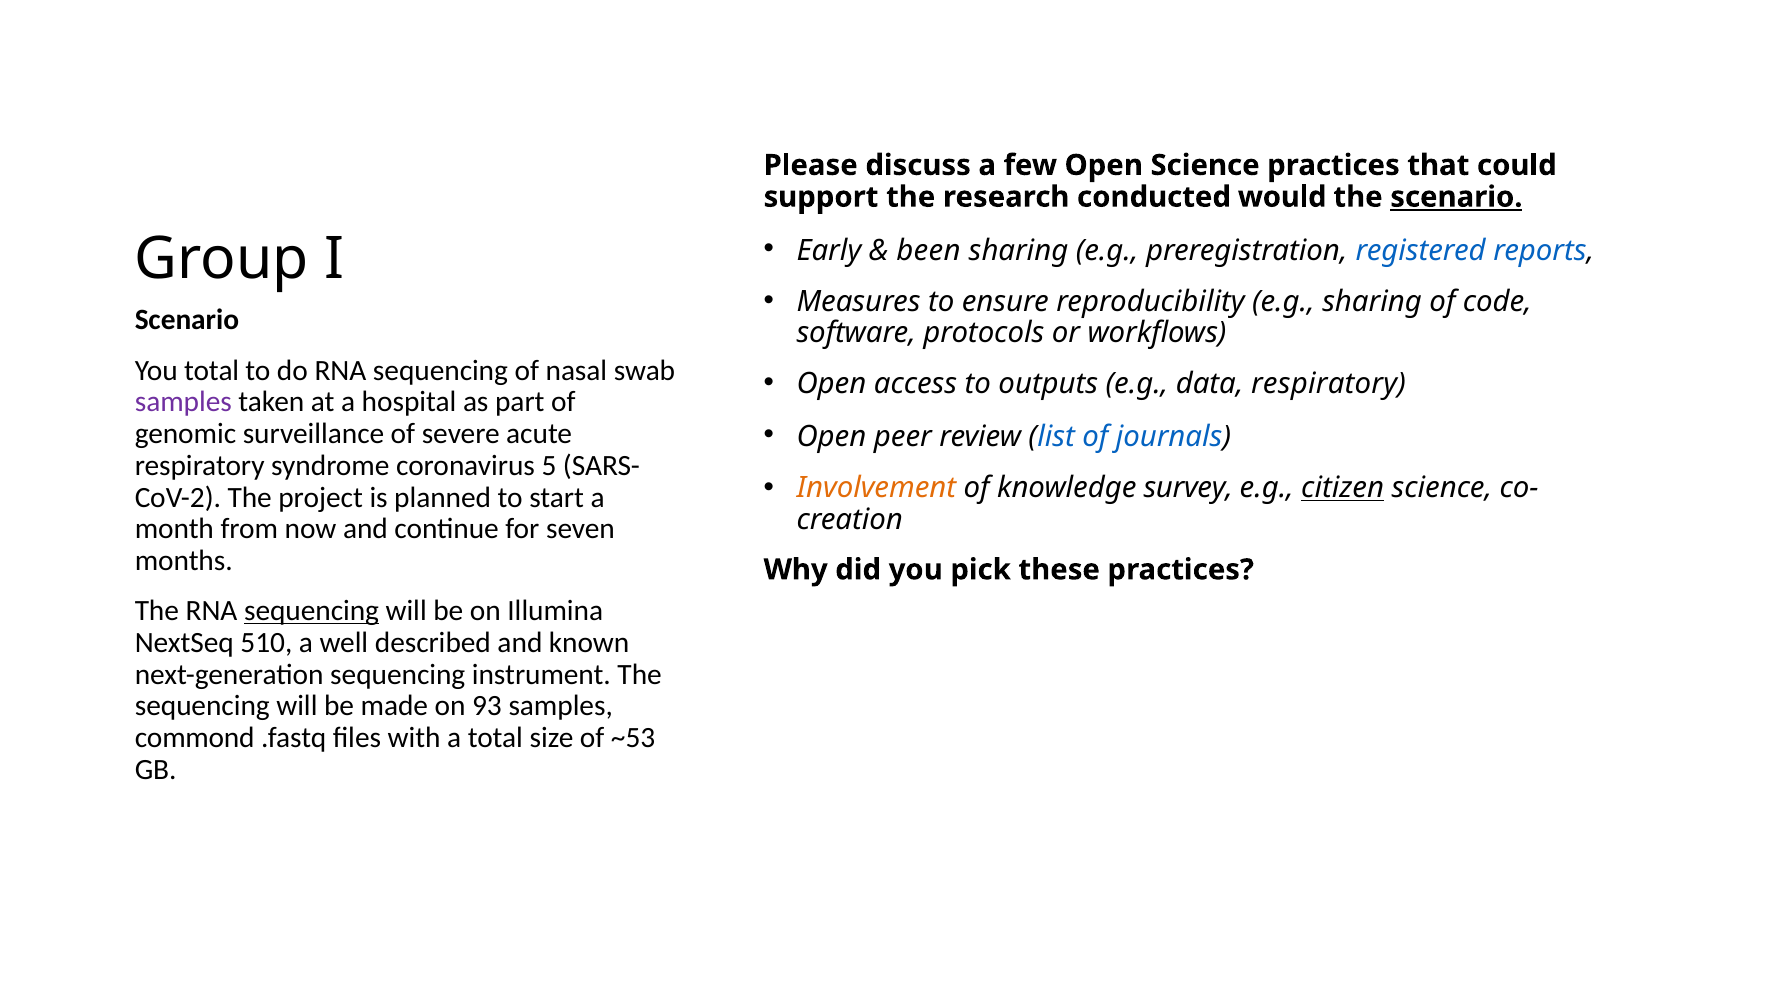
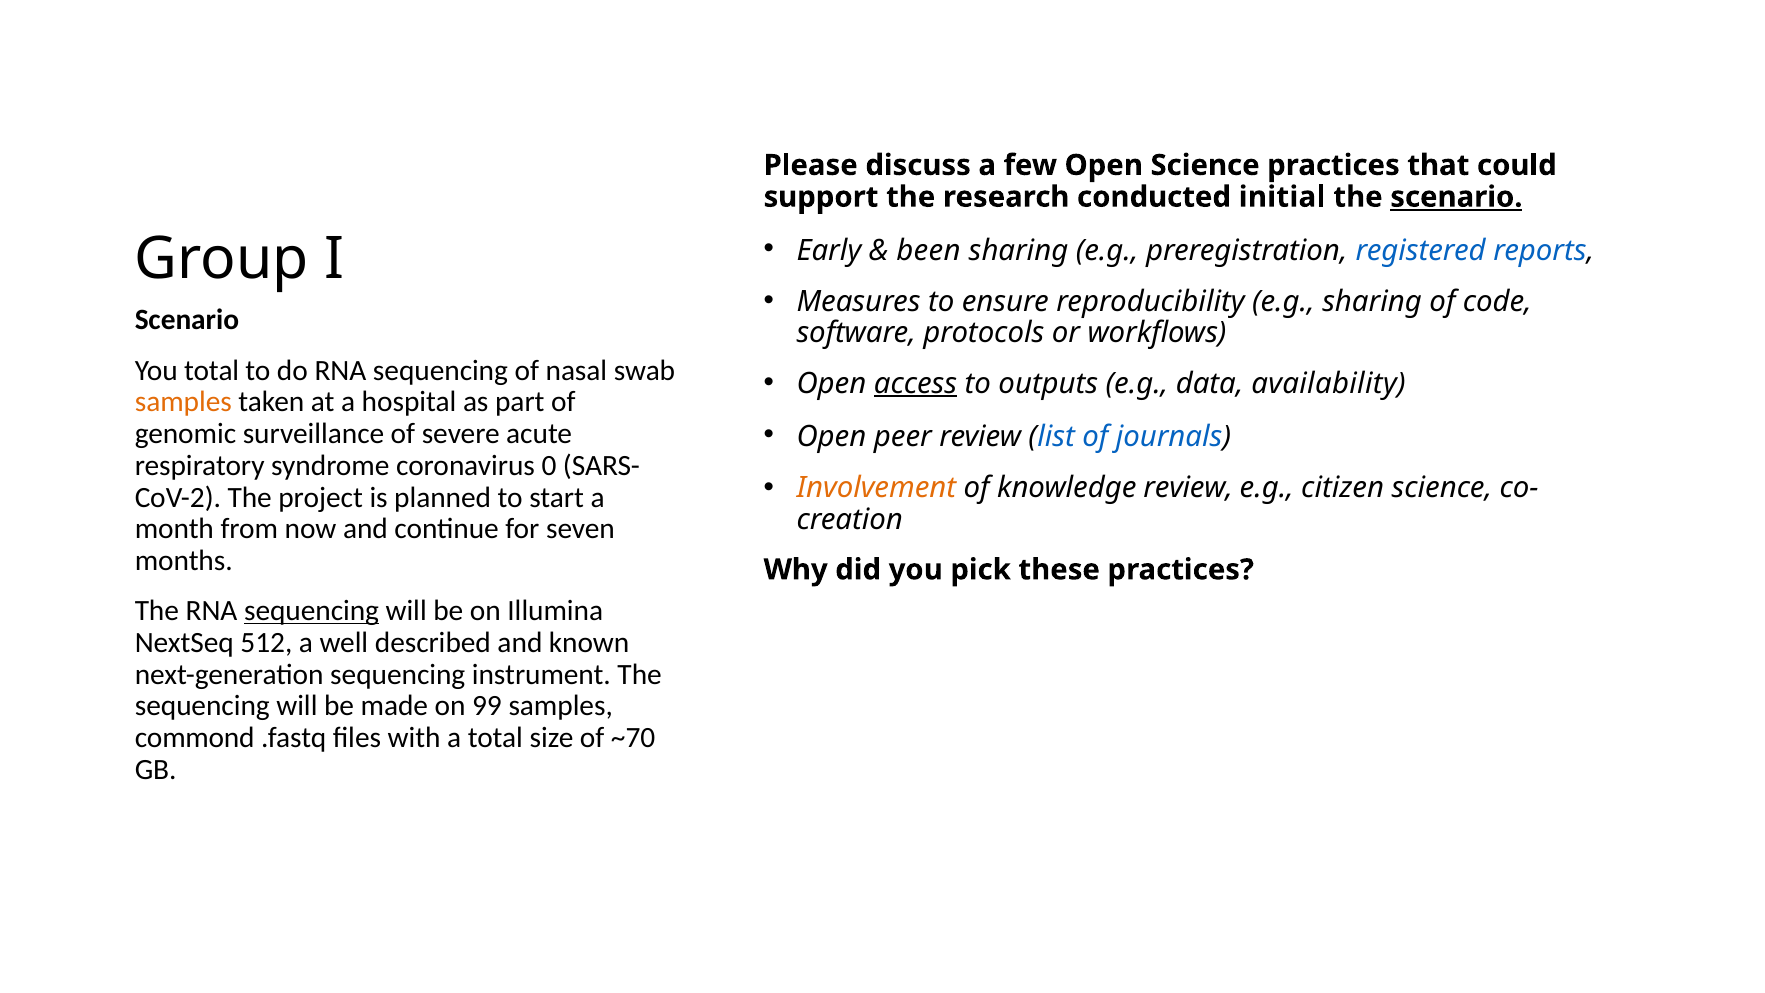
would: would -> initial
access underline: none -> present
data respiratory: respiratory -> availability
samples at (183, 402) colour: purple -> orange
5: 5 -> 0
knowledge survey: survey -> review
citizen underline: present -> none
510: 510 -> 512
93: 93 -> 99
~53: ~53 -> ~70
